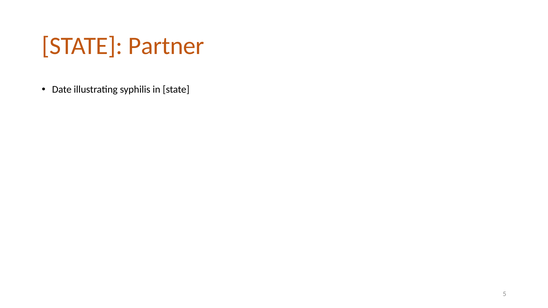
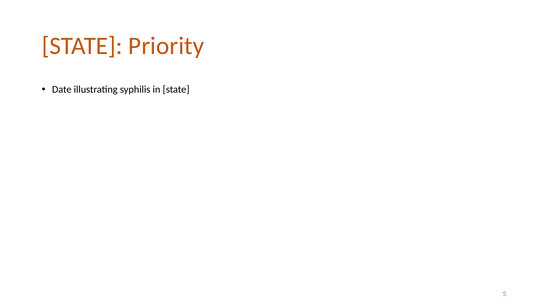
Partner: Partner -> Priority
